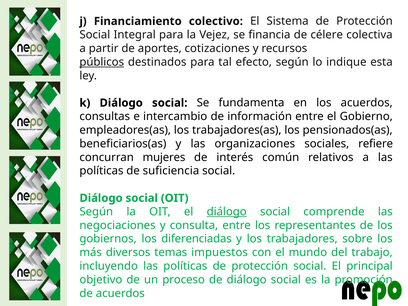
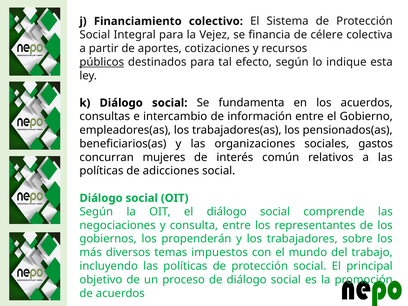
refiere: refiere -> gastos
suficiencia: suficiencia -> adicciones
diálogo at (227, 212) underline: present -> none
diferenciadas: diferenciadas -> propenderán
